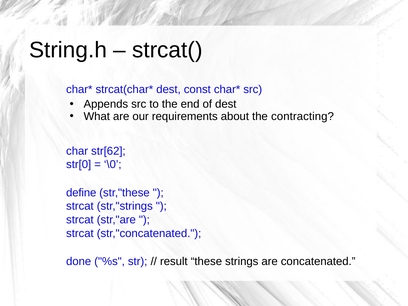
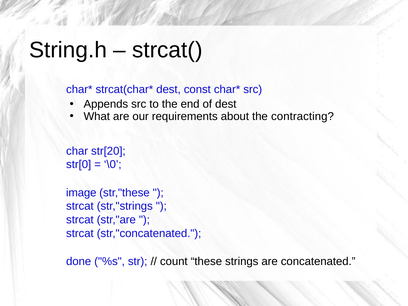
str[62: str[62 -> str[20
define: define -> image
result: result -> count
